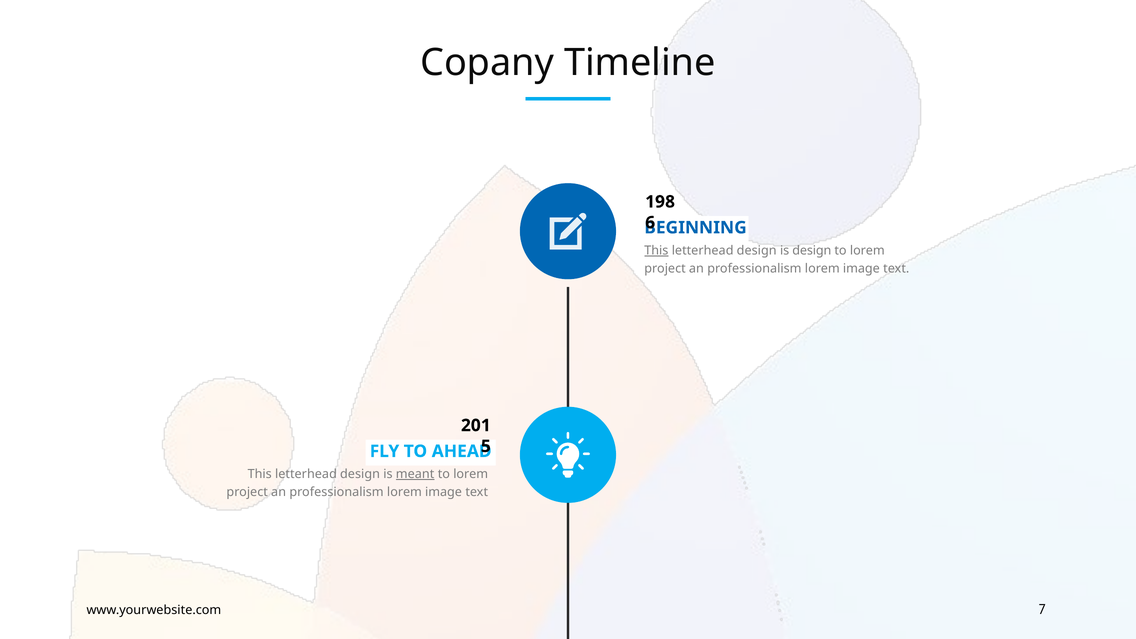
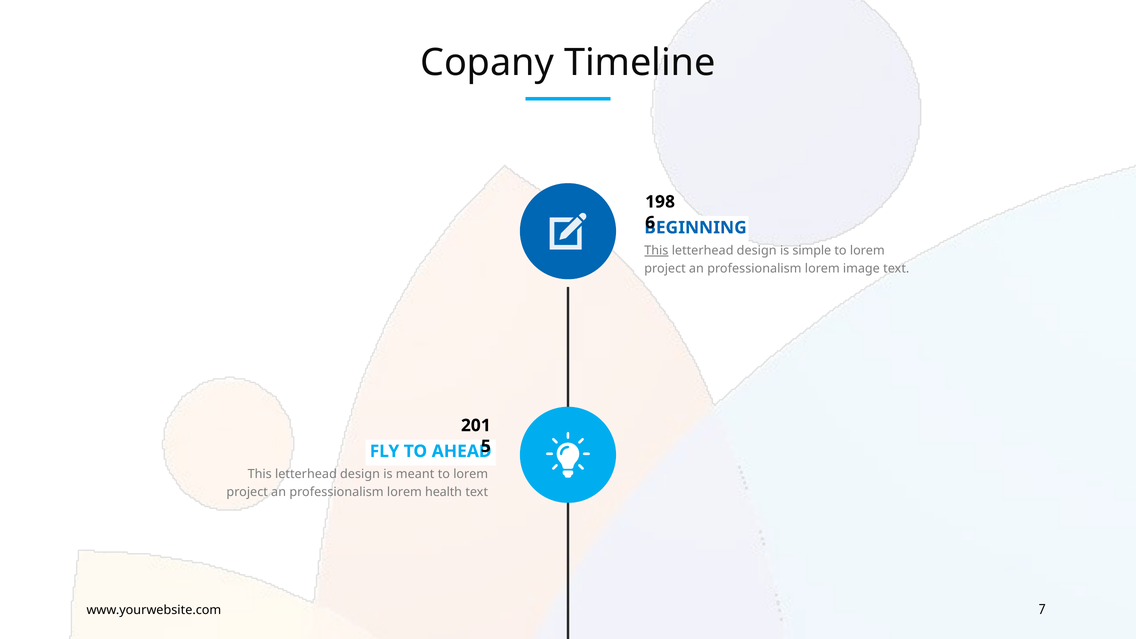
is design: design -> simple
meant underline: present -> none
image at (444, 492): image -> health
